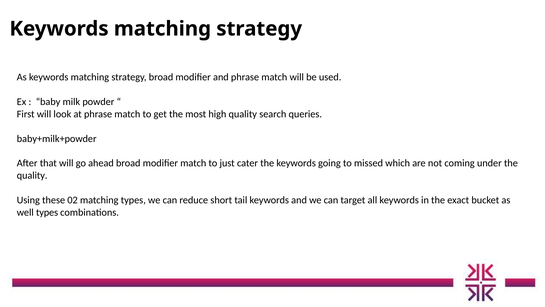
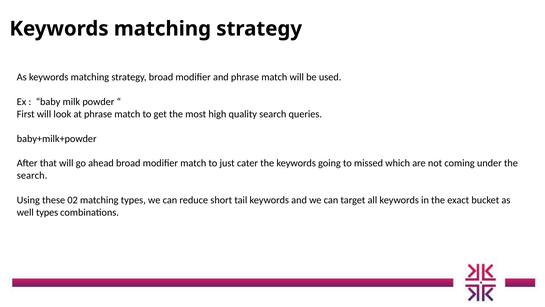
quality at (32, 175): quality -> search
